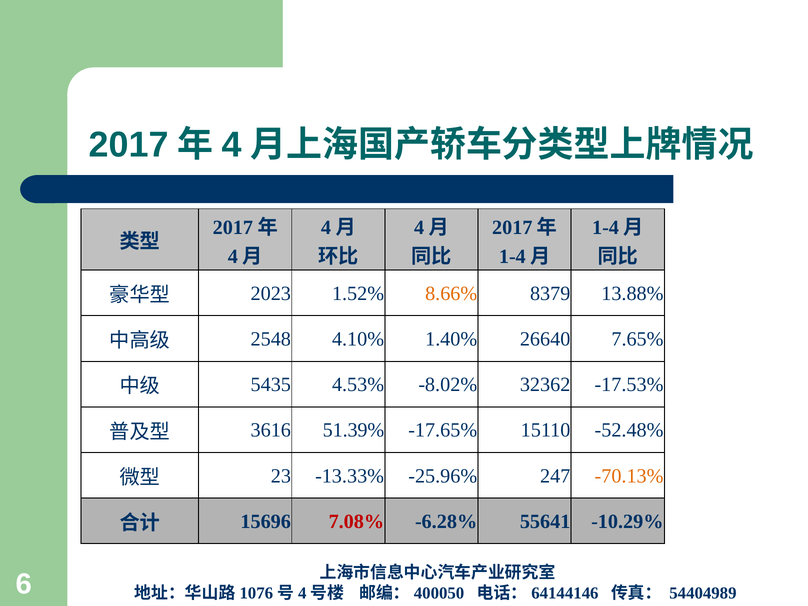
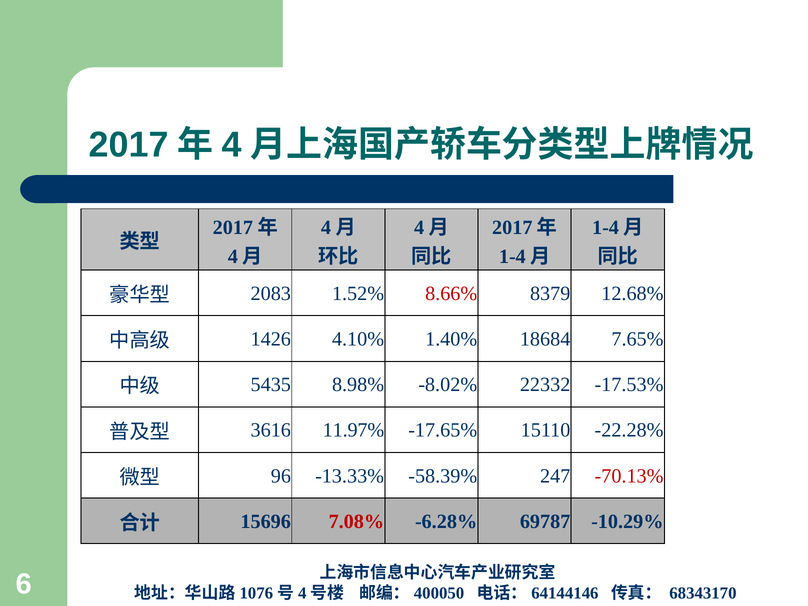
2023: 2023 -> 2083
8.66% colour: orange -> red
13.88%: 13.88% -> 12.68%
2548: 2548 -> 1426
26640: 26640 -> 18684
4.53%: 4.53% -> 8.98%
32362: 32362 -> 22332
51.39%: 51.39% -> 11.97%
-52.48%: -52.48% -> -22.28%
23: 23 -> 96
-25.96%: -25.96% -> -58.39%
-70.13% colour: orange -> red
55641: 55641 -> 69787
54404989: 54404989 -> 68343170
